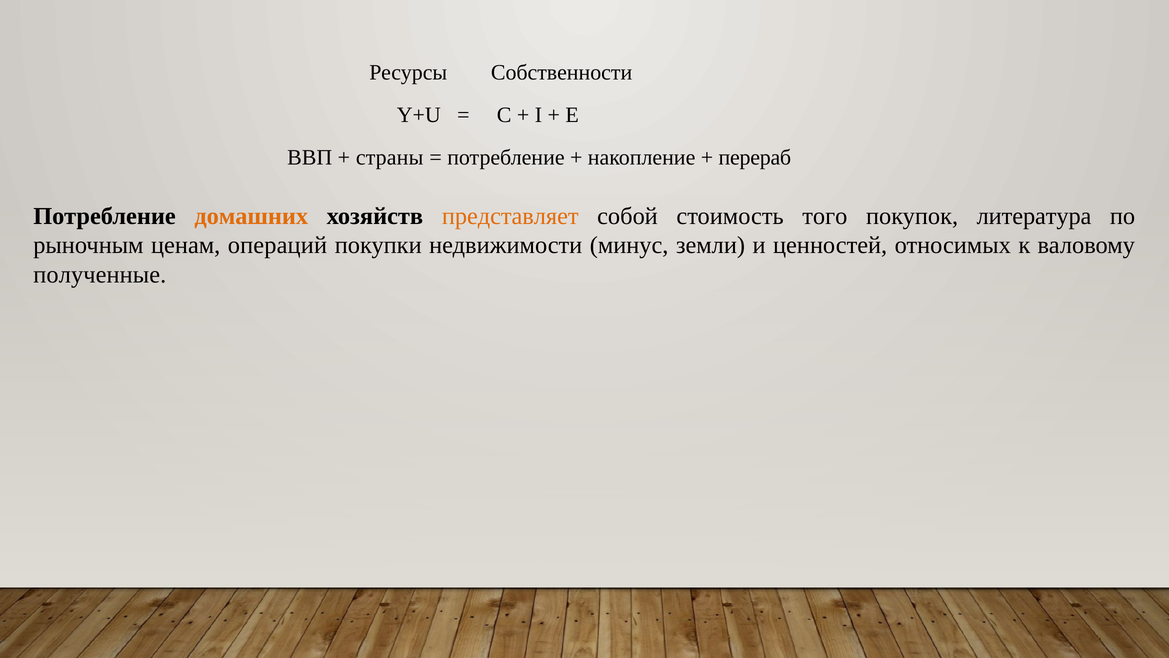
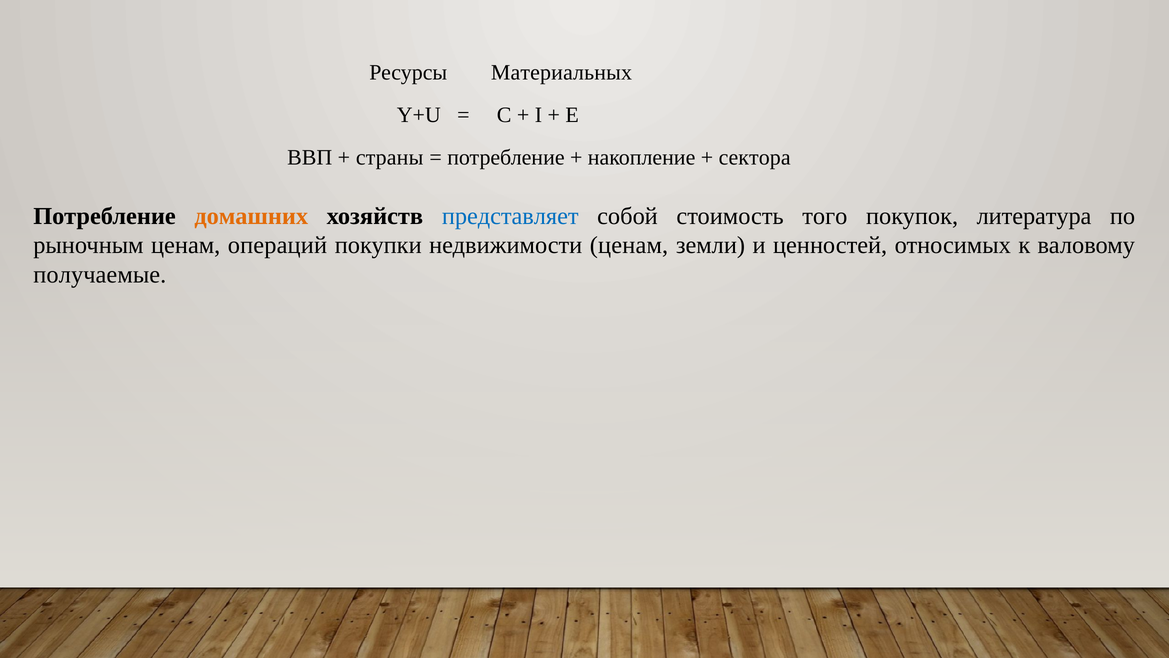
Собственности: Собственности -> Материальных
перераб: перераб -> сектора
представляет colour: orange -> blue
недвижимости минус: минус -> ценам
полученные: полученные -> получаемые
